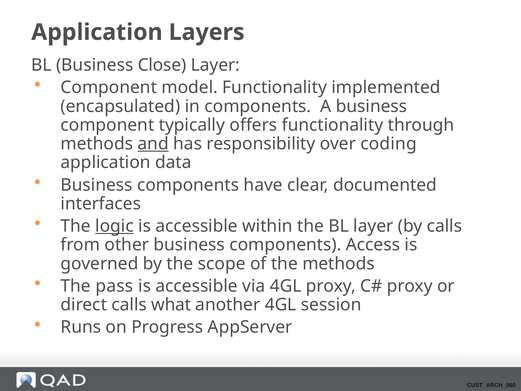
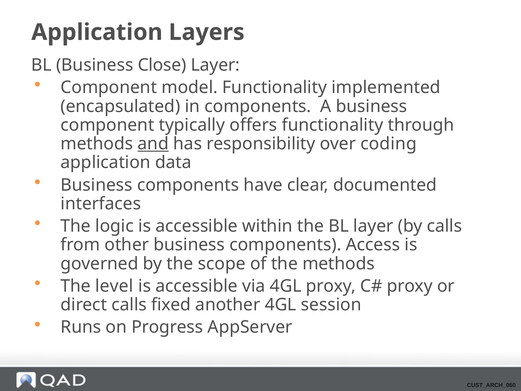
logic underline: present -> none
pass: pass -> level
what: what -> fixed
